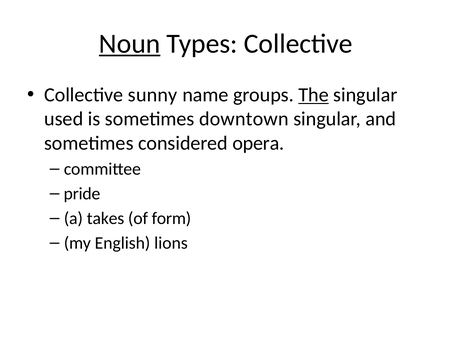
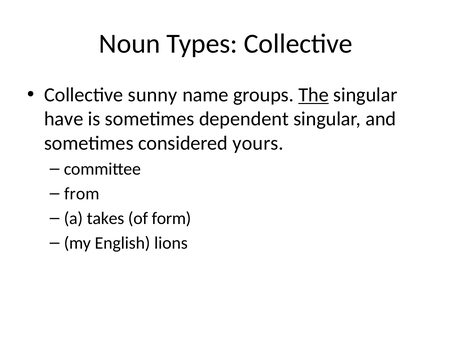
Noun underline: present -> none
used: used -> have
downtown: downtown -> dependent
opera: opera -> yours
pride: pride -> from
